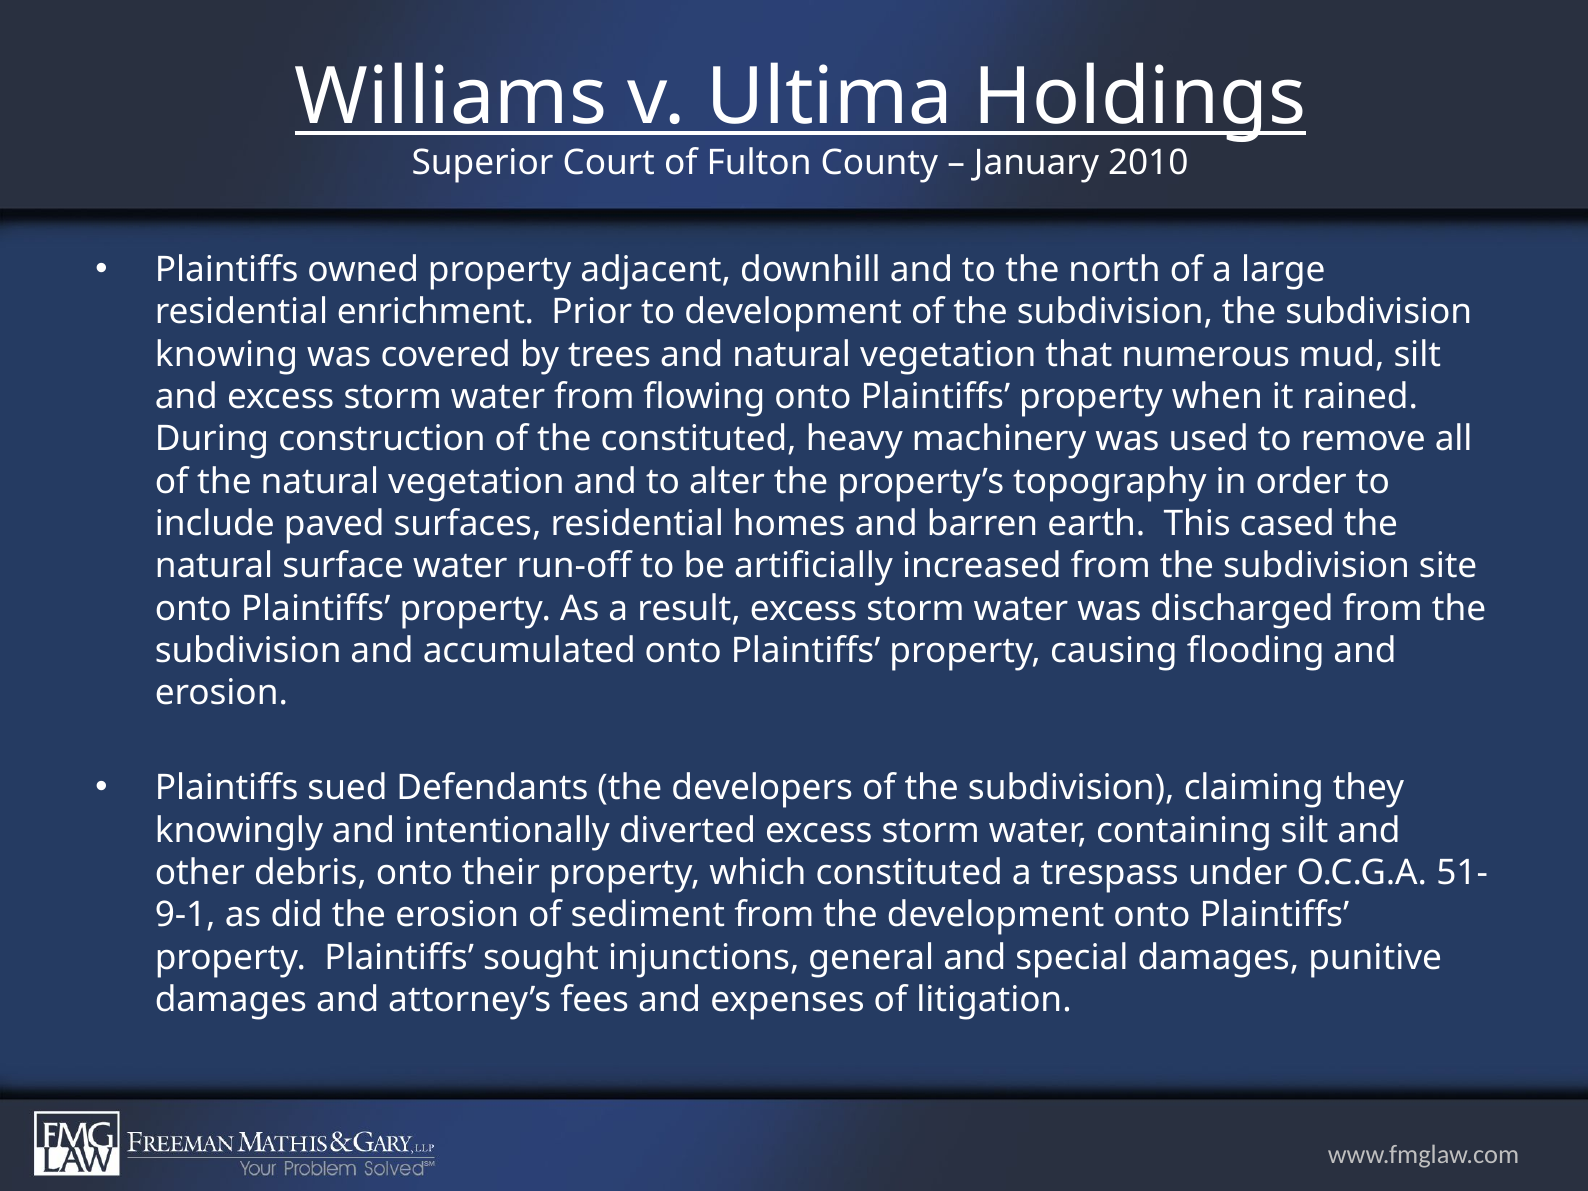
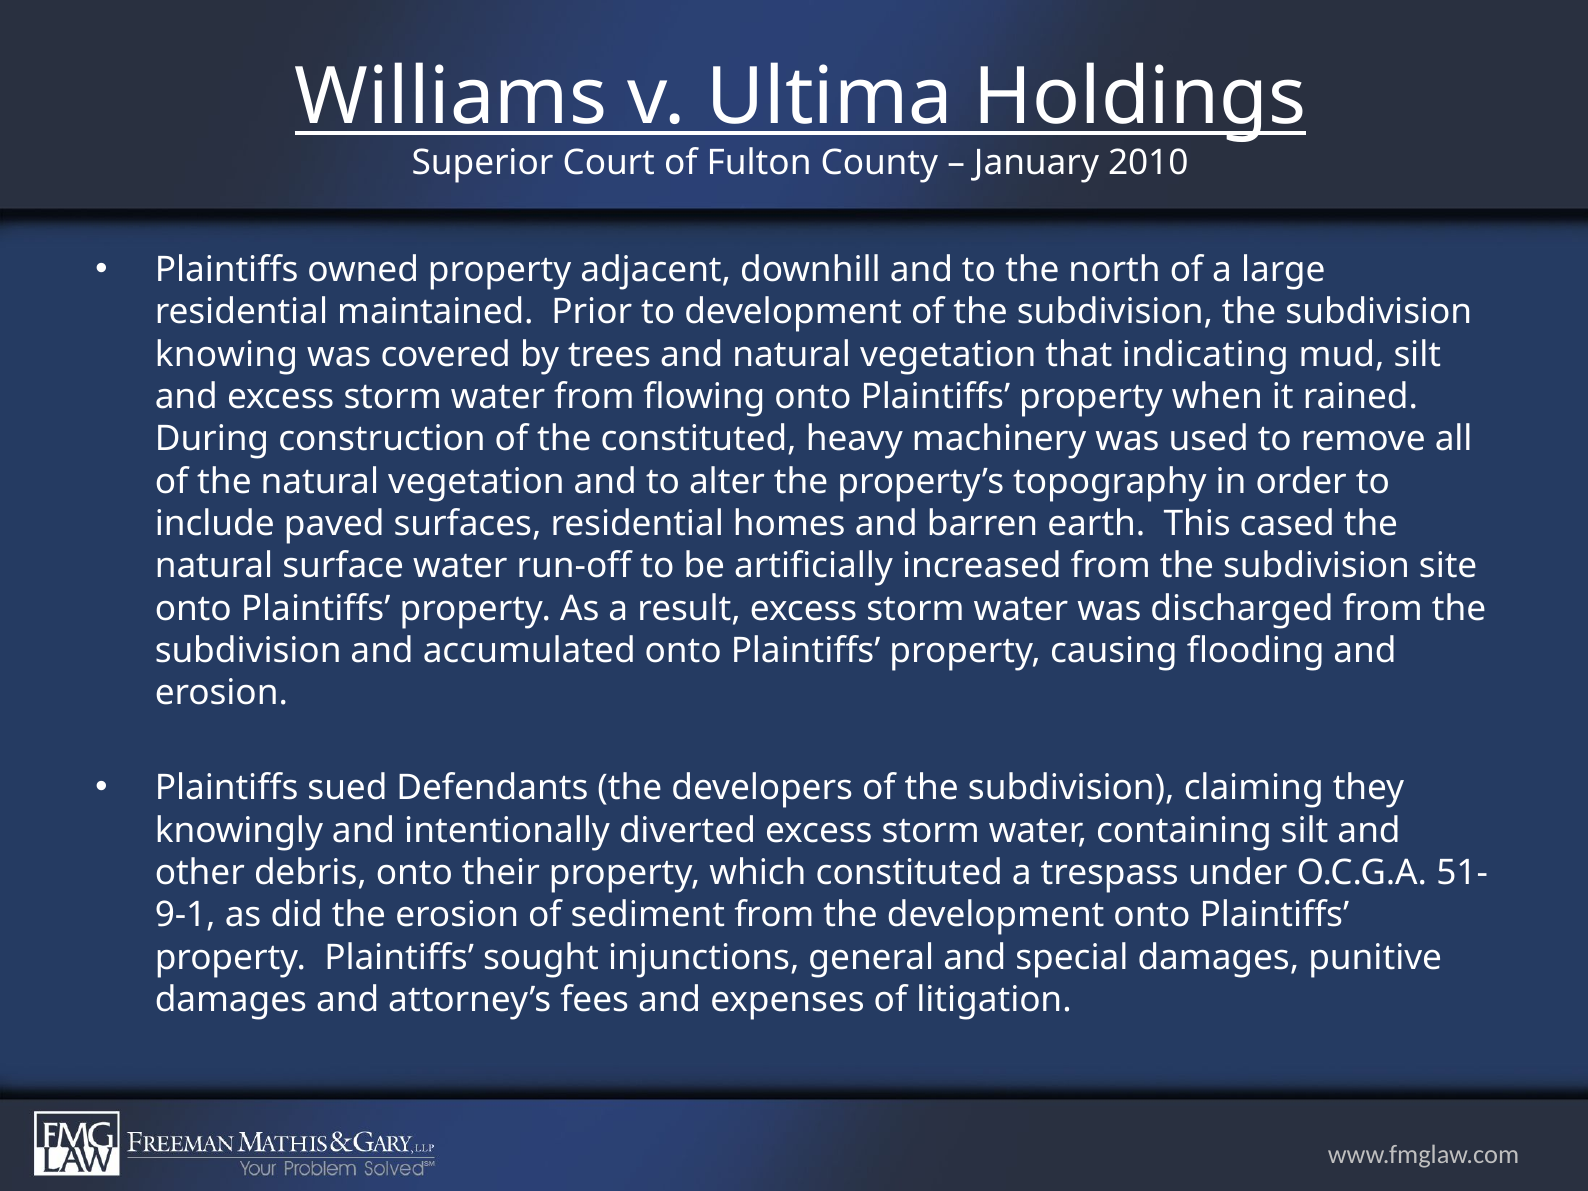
enrichment: enrichment -> maintained
numerous: numerous -> indicating
